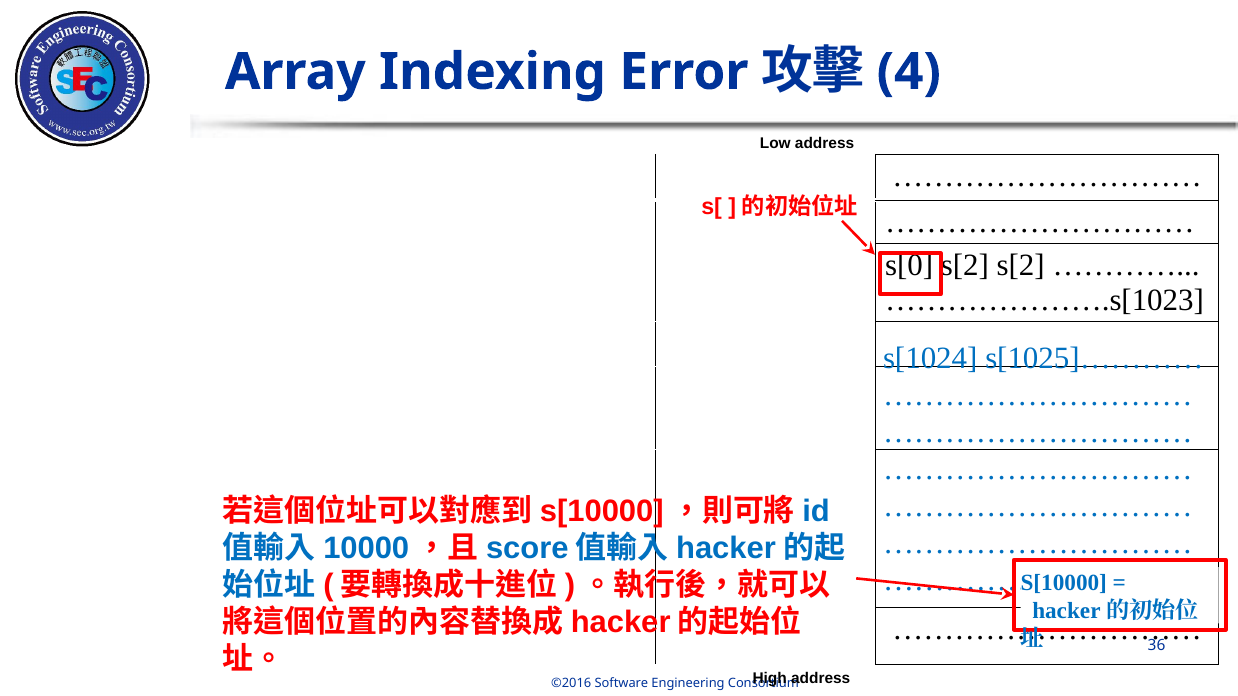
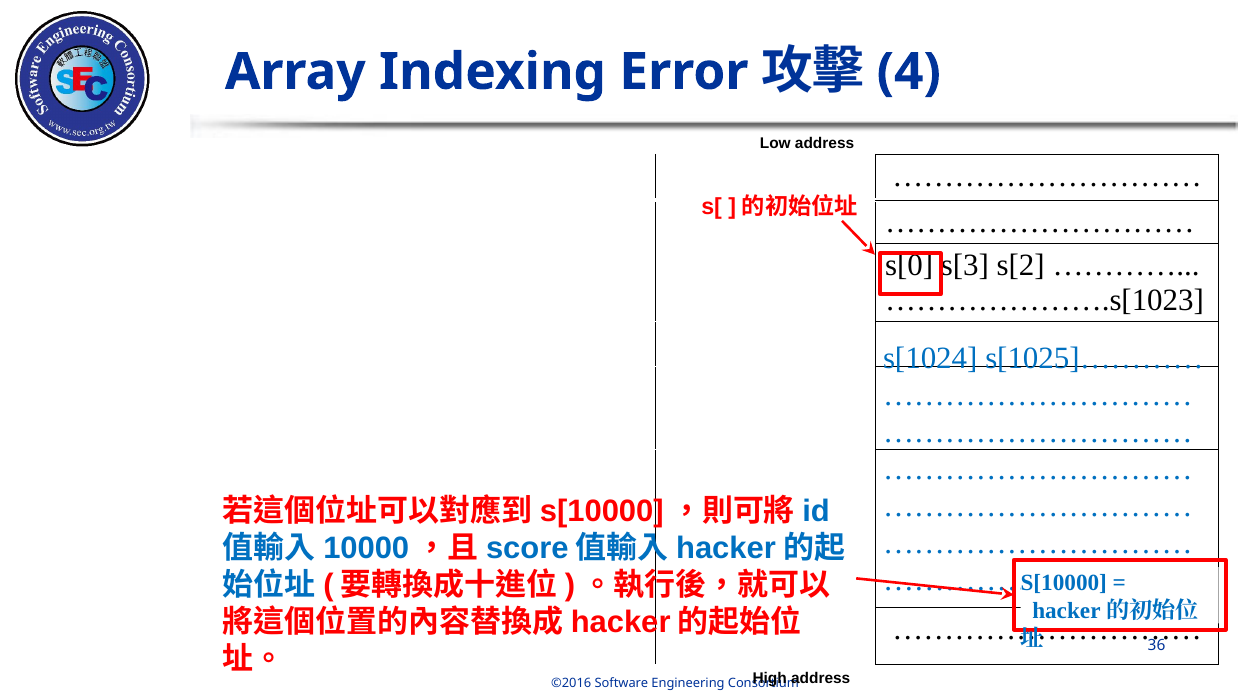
s[2 at (965, 266): s[2 -> s[3
